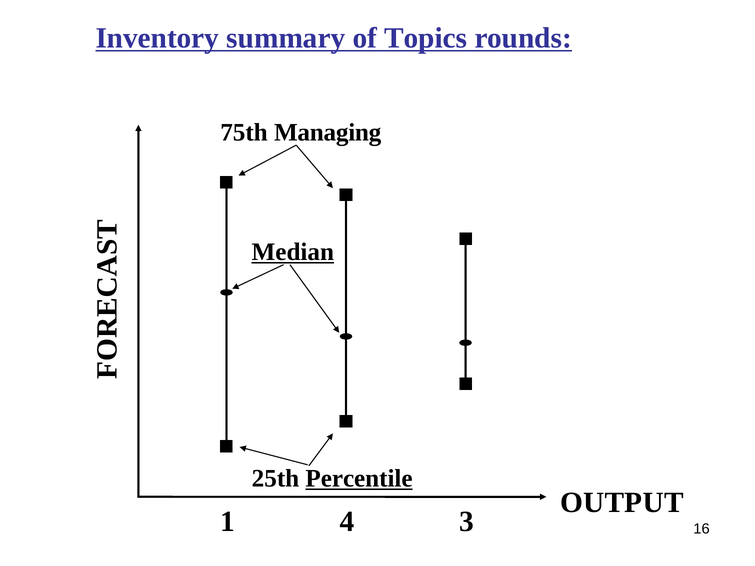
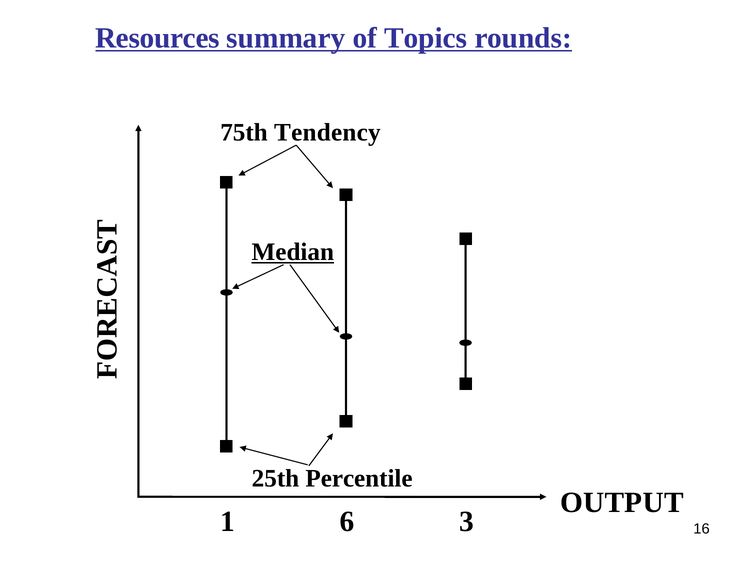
Inventory: Inventory -> Resources
Managing: Managing -> Tendency
Percentile underline: present -> none
4: 4 -> 6
